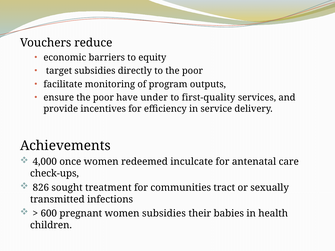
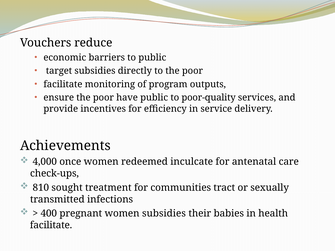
to equity: equity -> public
have under: under -> public
first-quality: first-quality -> poor-quality
826: 826 -> 810
600: 600 -> 400
children at (51, 225): children -> facilitate
